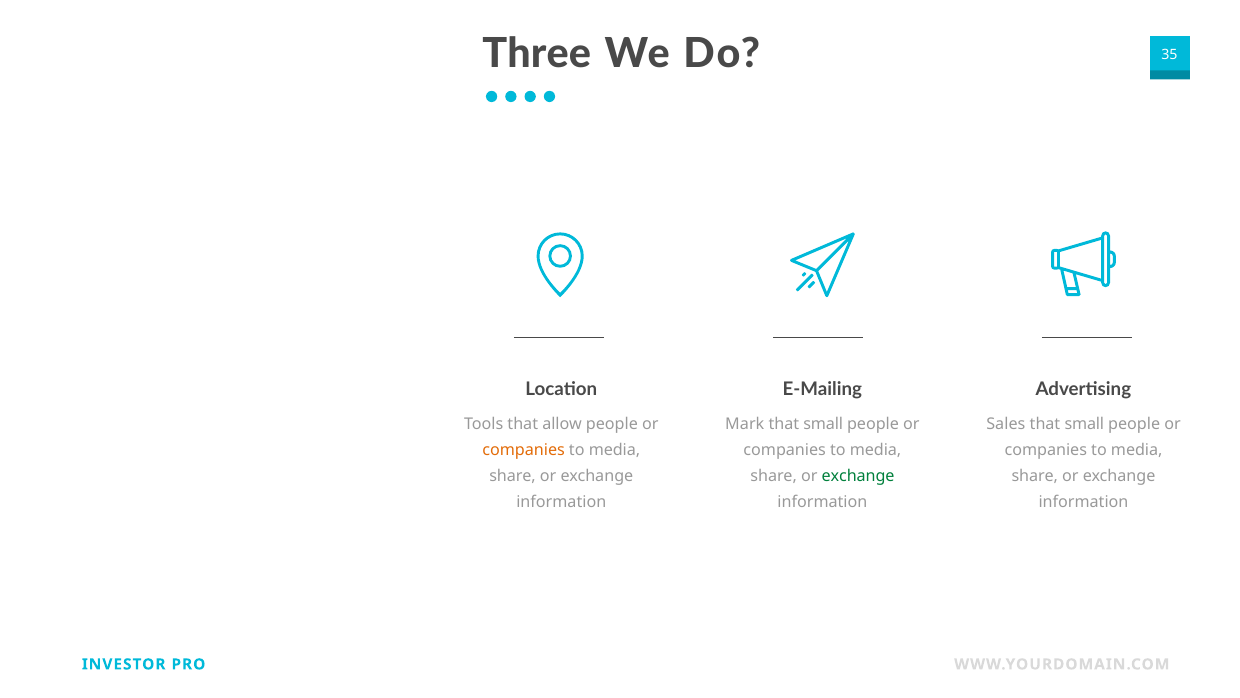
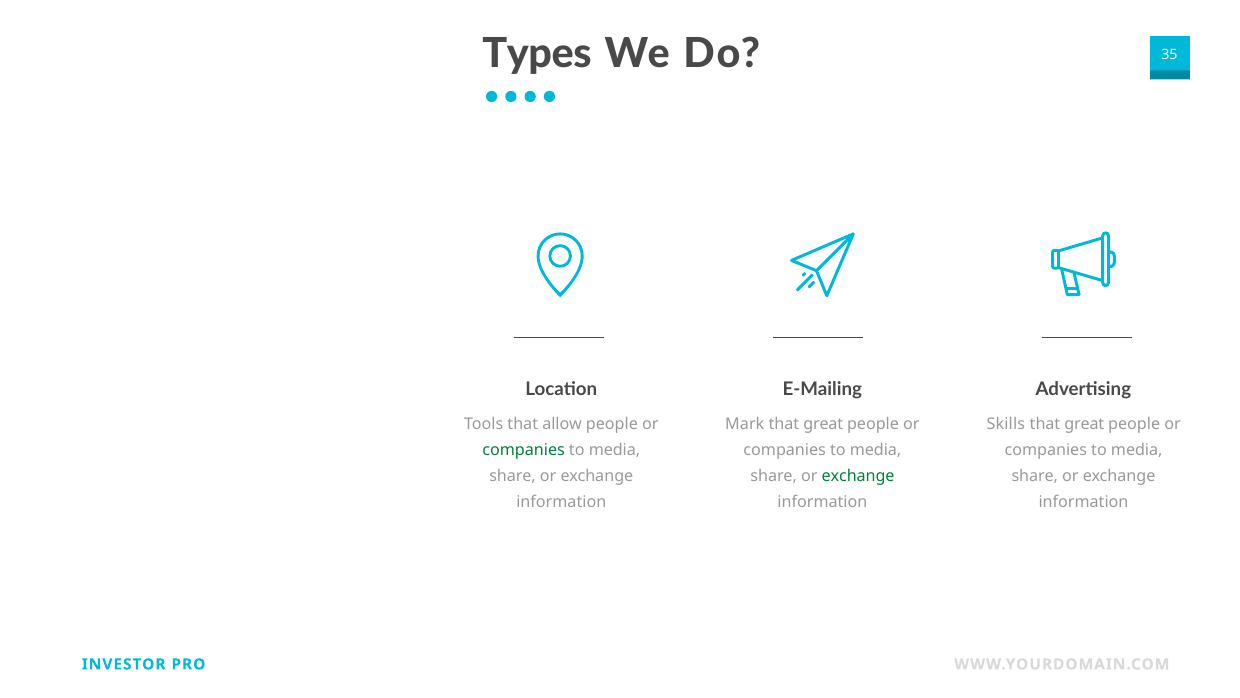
Three: Three -> Types
small at (823, 424): small -> great
Sales: Sales -> Skills
small at (1084, 424): small -> great
companies at (524, 450) colour: orange -> green
